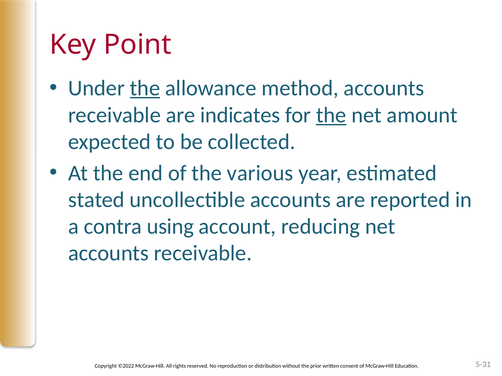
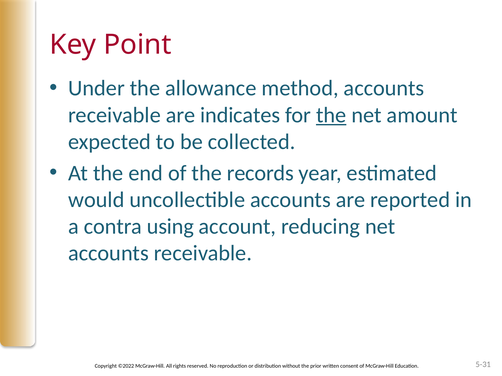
the at (145, 88) underline: present -> none
various: various -> records
stated: stated -> would
